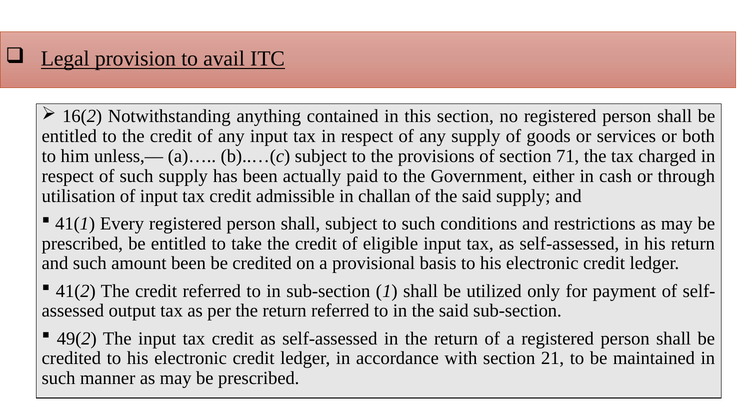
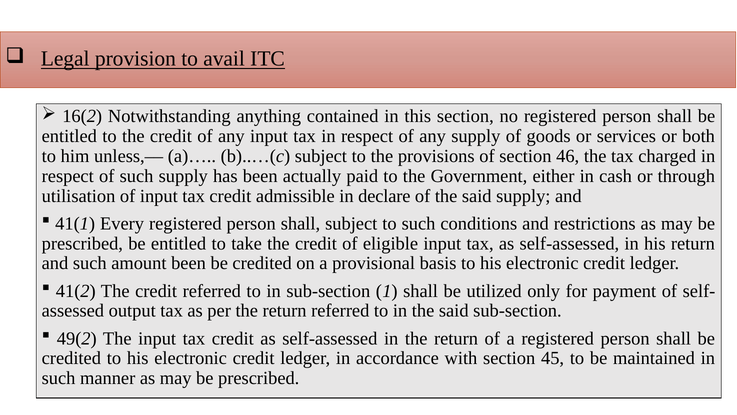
71: 71 -> 46
challan: challan -> declare
21: 21 -> 45
